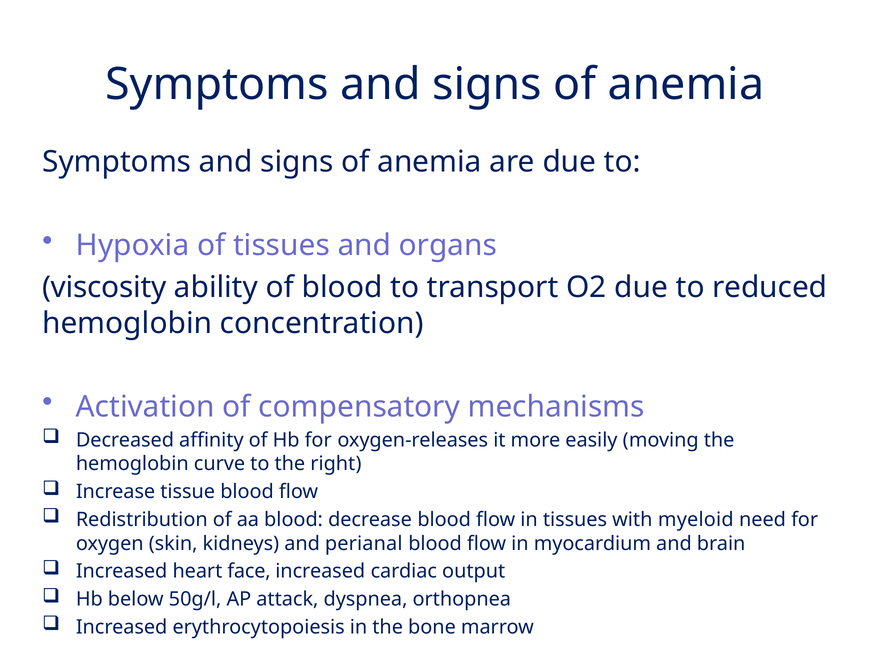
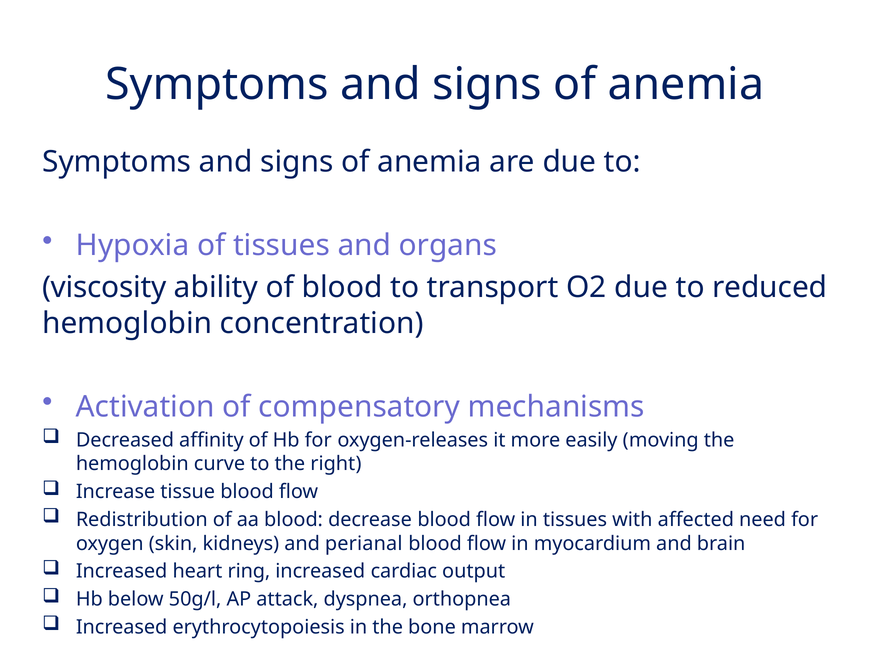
myeloid: myeloid -> affected
face: face -> ring
